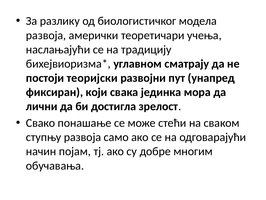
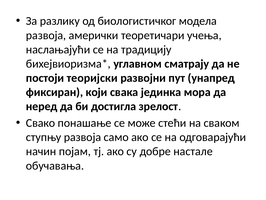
лични: лични -> неред
многим: многим -> настале
